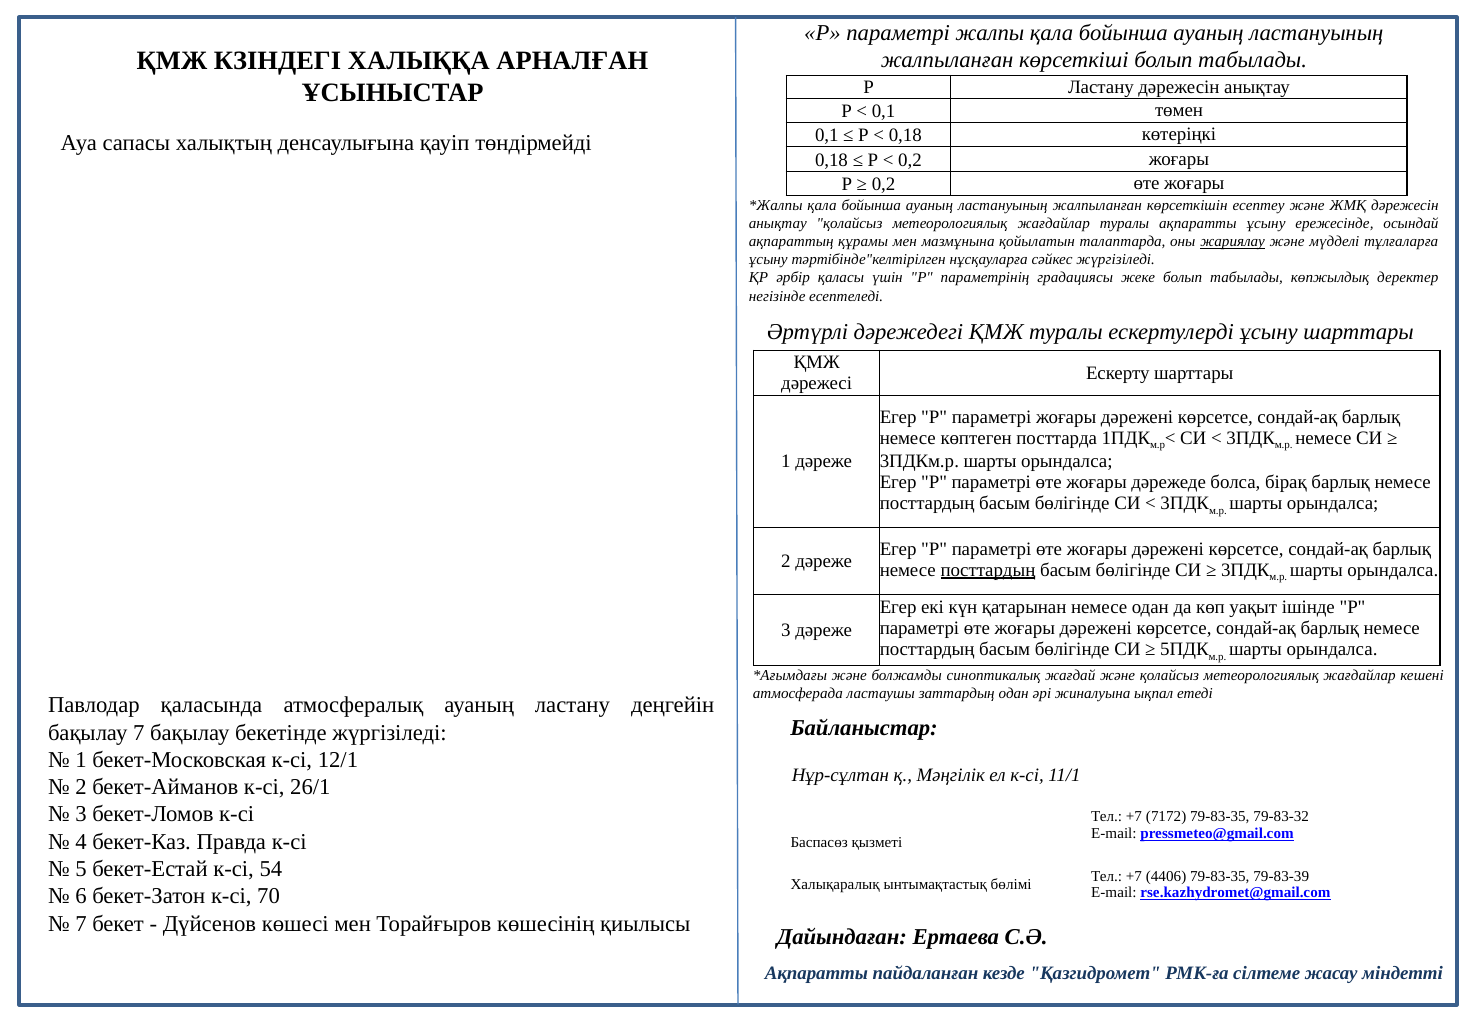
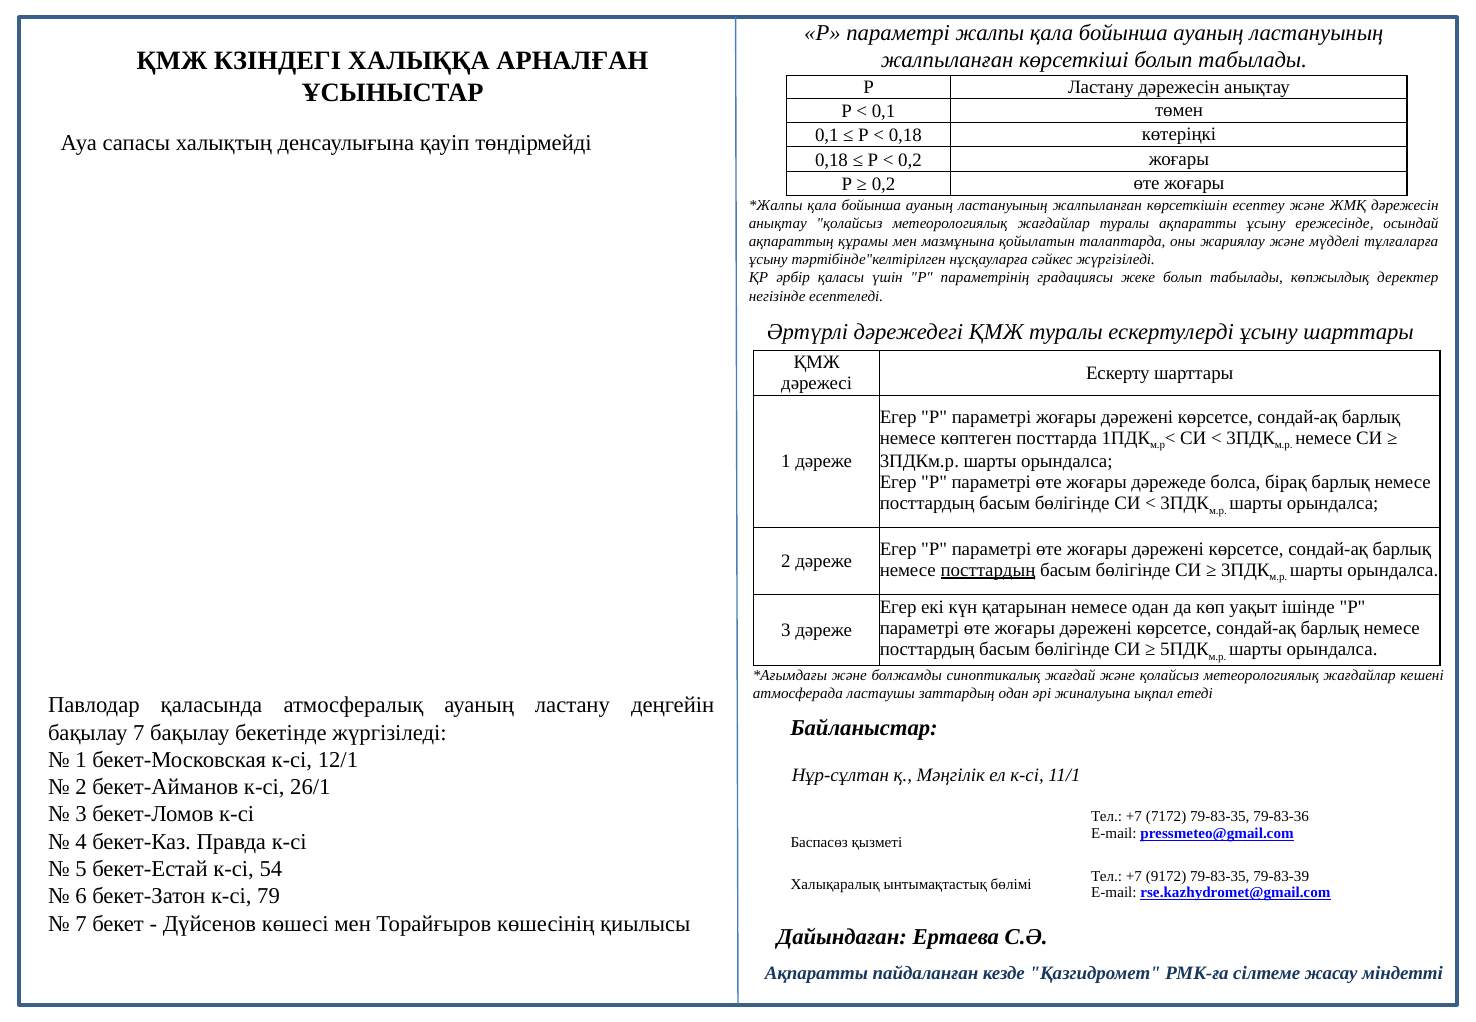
жариялау underline: present -> none
79-83-32: 79-83-32 -> 79-83-36
4406: 4406 -> 9172
70: 70 -> 79
